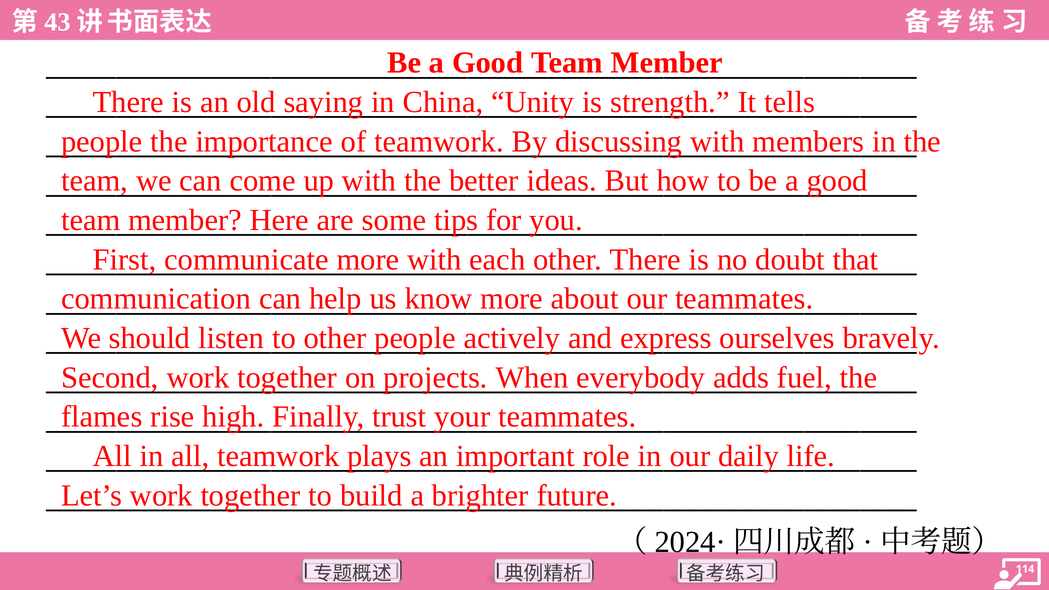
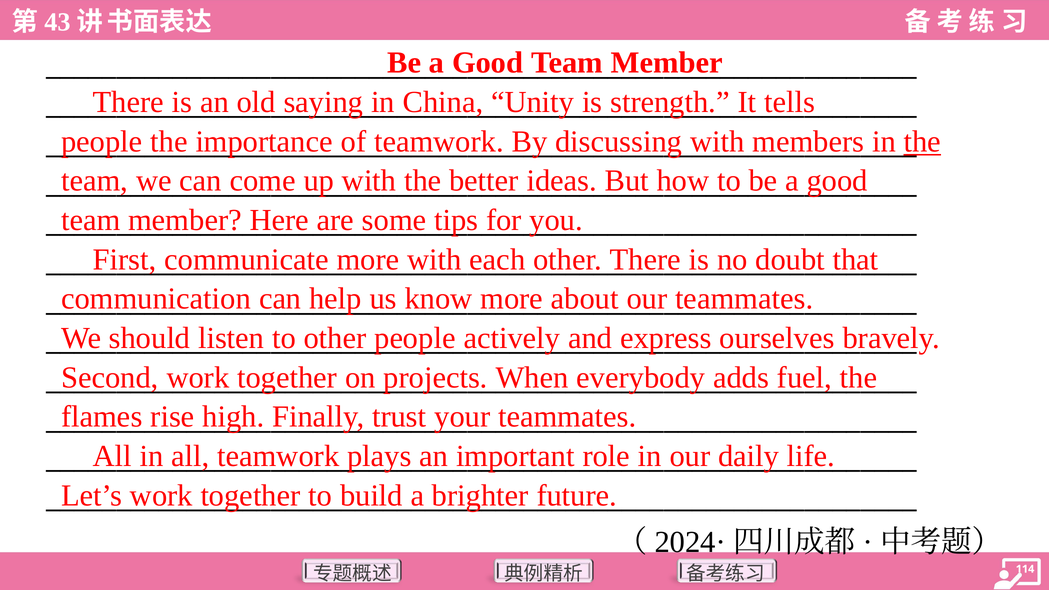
the at (922, 142) underline: none -> present
